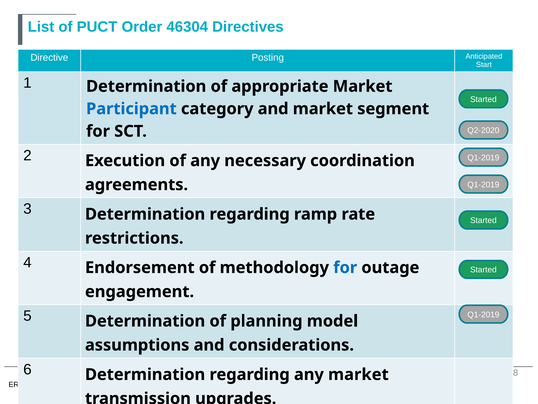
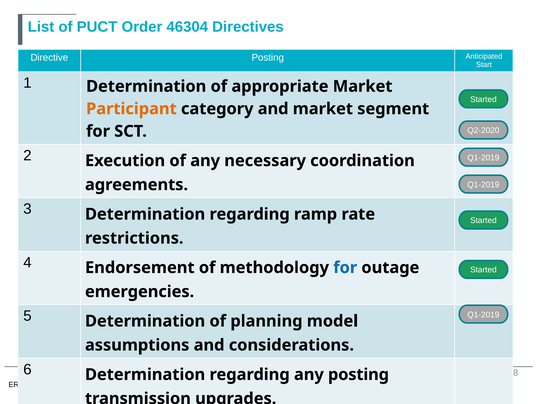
Participant colour: blue -> orange
engagement: engagement -> emergencies
any market: market -> posting
